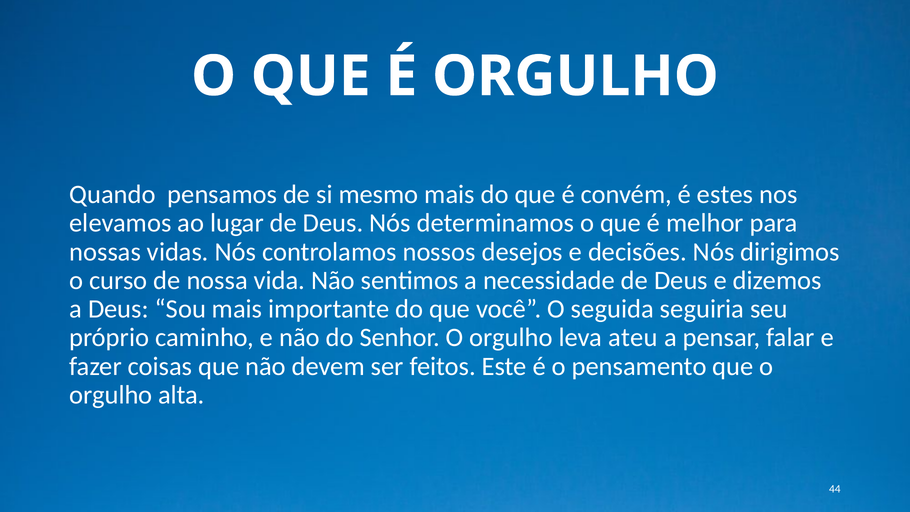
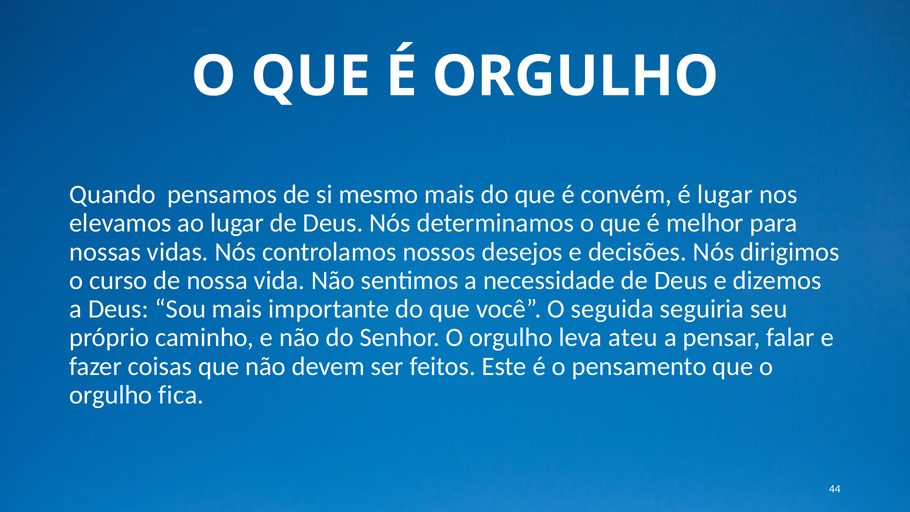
é estes: estes -> lugar
alta: alta -> fica
